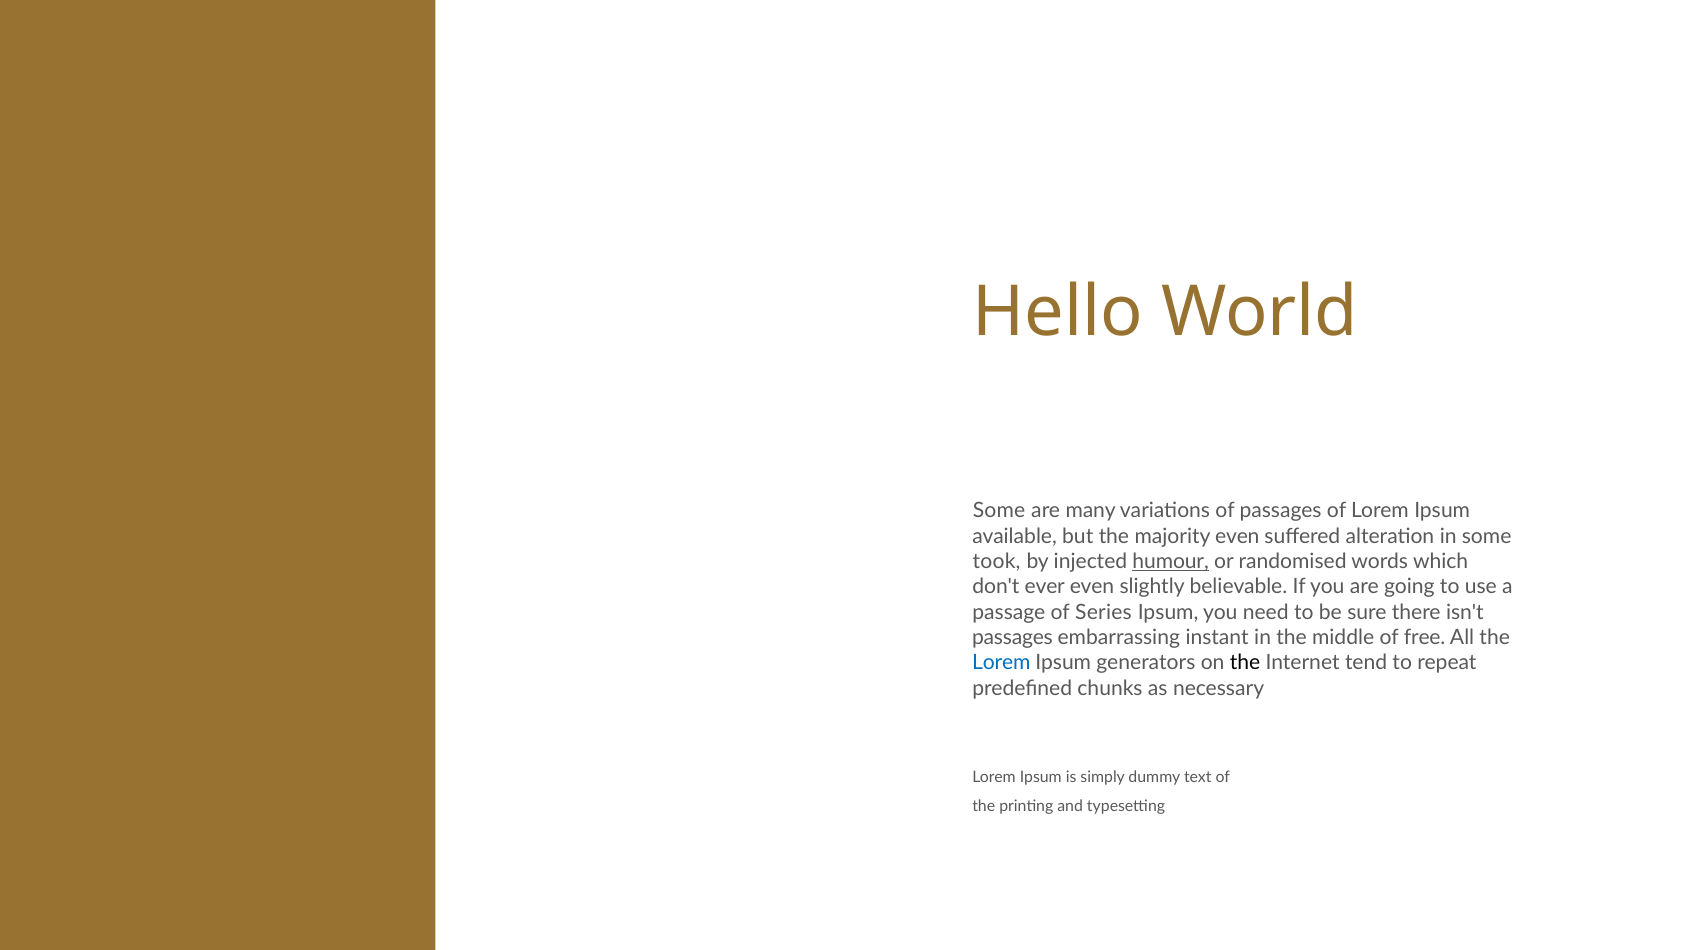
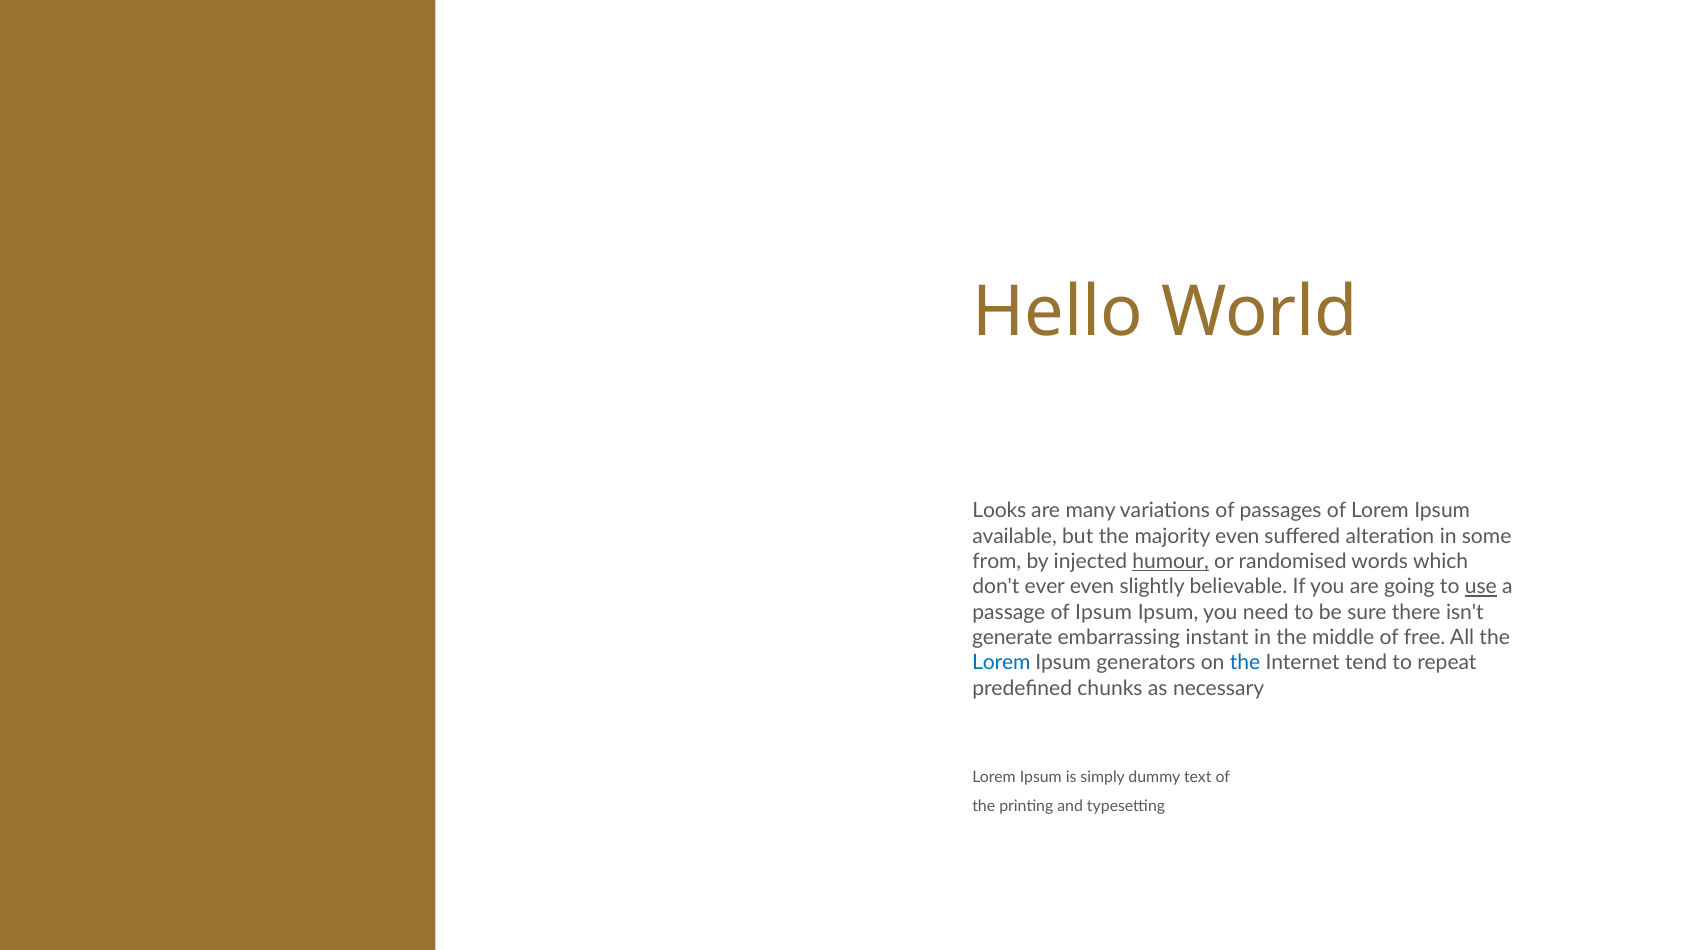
Some at (999, 511): Some -> Looks
took: took -> from
use underline: none -> present
of Series: Series -> Ipsum
passages at (1012, 638): passages -> generate
the at (1245, 663) colour: black -> blue
